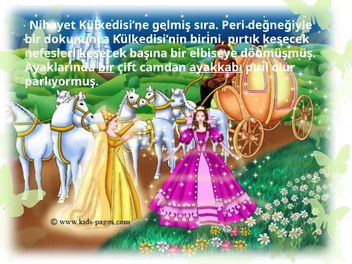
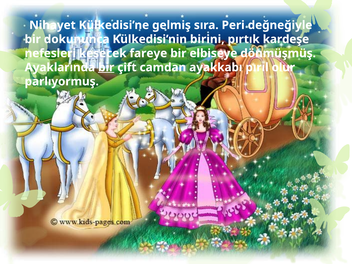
pırtık kesecek: kesecek -> kardeşe
başına: başına -> fareye
ayakkabı underline: present -> none
